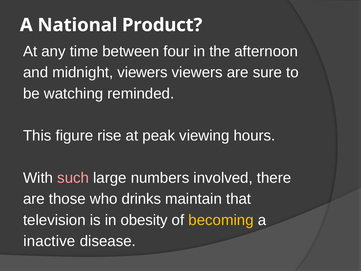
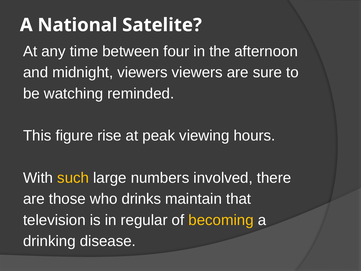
Product: Product -> Satelite
such colour: pink -> yellow
obesity: obesity -> regular
inactive: inactive -> drinking
